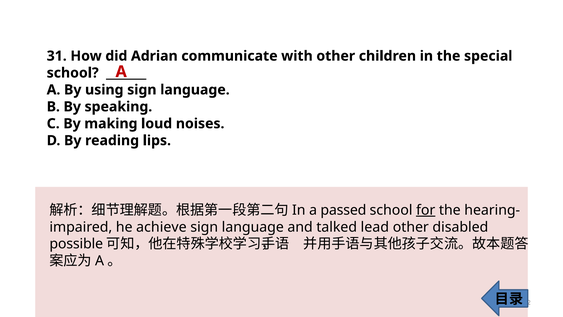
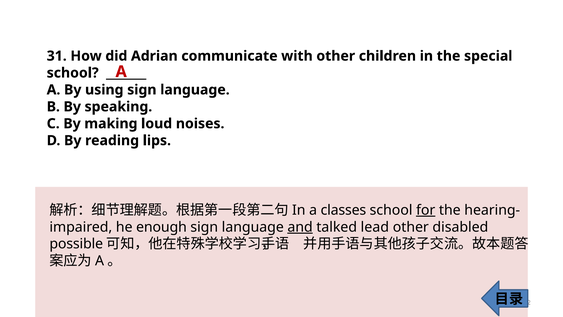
passed: passed -> classes
achieve: achieve -> enough
and underline: none -> present
